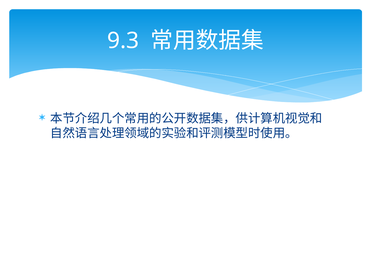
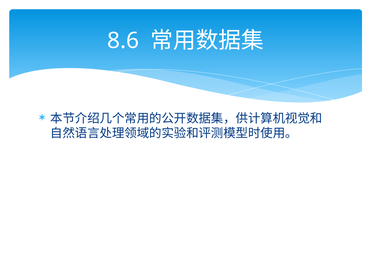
9.3: 9.3 -> 8.6
